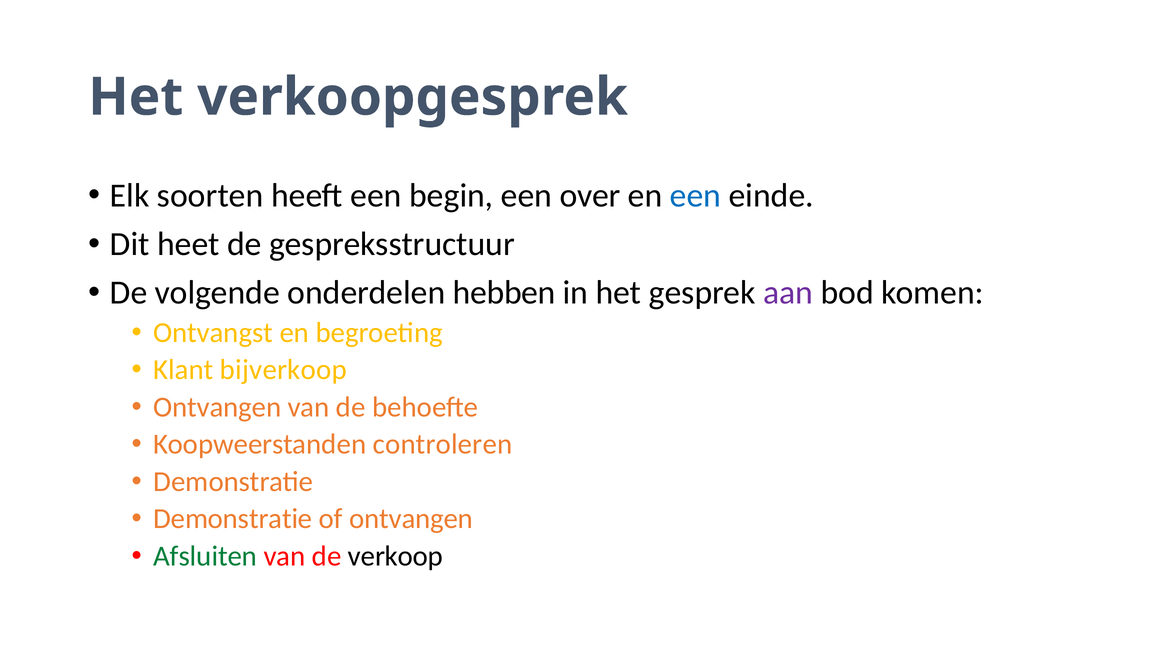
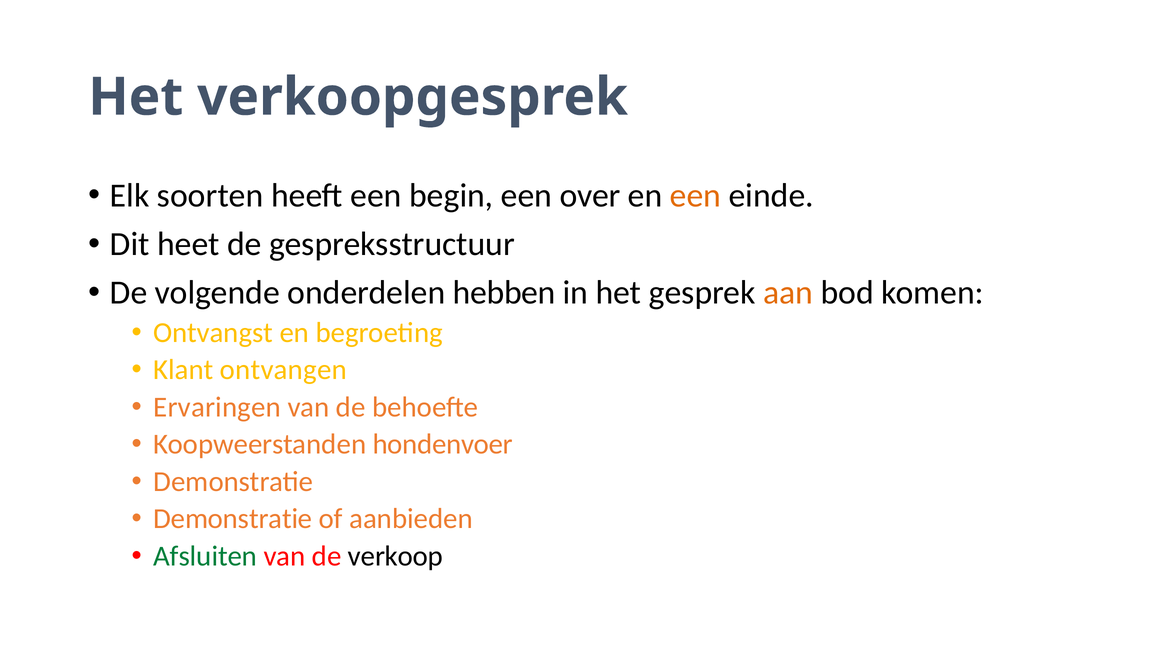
een at (695, 196) colour: blue -> orange
aan colour: purple -> orange
bijverkoop: bijverkoop -> ontvangen
Ontvangen at (217, 407): Ontvangen -> Ervaringen
controleren: controleren -> hondenvoer
of ontvangen: ontvangen -> aanbieden
